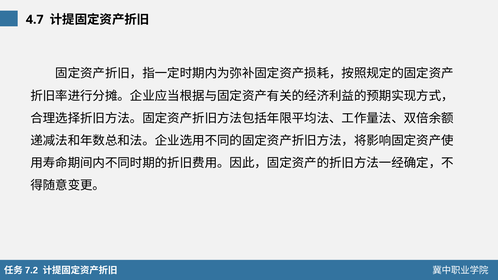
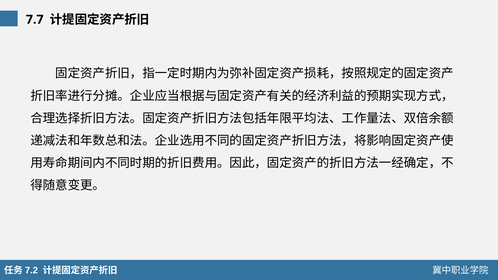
4.7: 4.7 -> 7.7
